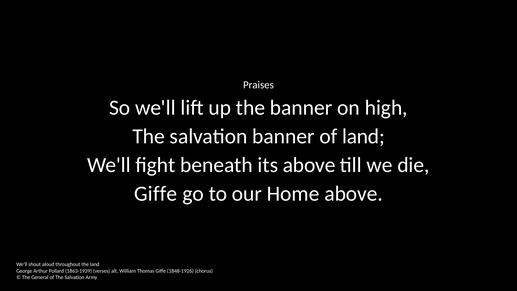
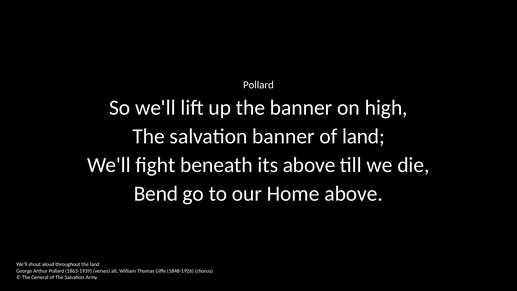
Praises at (258, 85): Praises -> Pollard
Giffe at (156, 194): Giffe -> Bend
